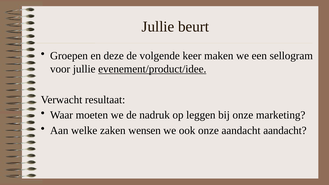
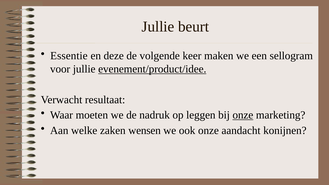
Groepen: Groepen -> Essentie
onze at (243, 115) underline: none -> present
aandacht aandacht: aandacht -> konijnen
